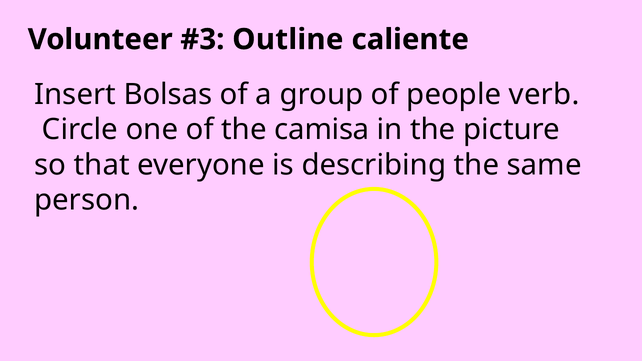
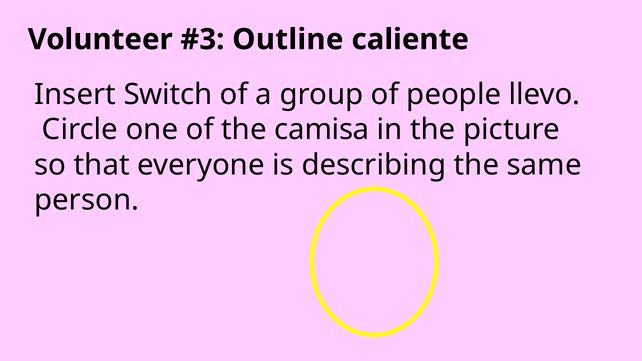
Bolsas: Bolsas -> Switch
verb: verb -> llevo
